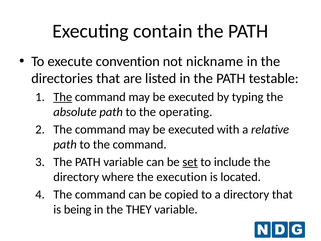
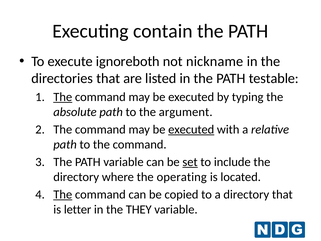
convention: convention -> ignoreboth
operating: operating -> argument
executed at (191, 129) underline: none -> present
execution: execution -> operating
The at (63, 194) underline: none -> present
being: being -> letter
